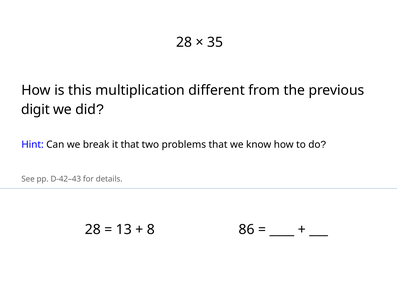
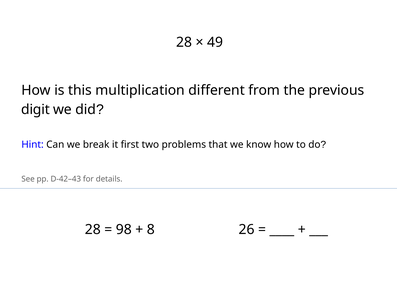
35: 35 -> 49
it that: that -> first
13: 13 -> 98
86: 86 -> 26
